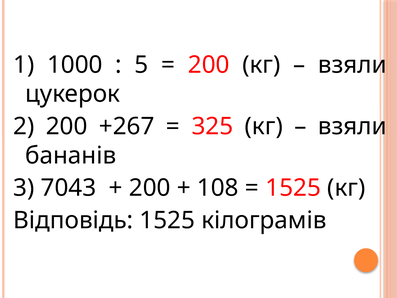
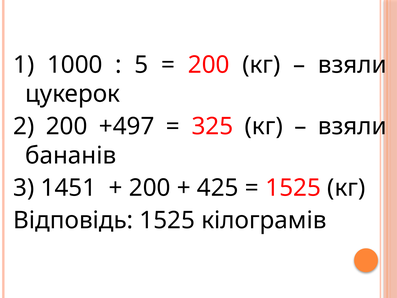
+267: +267 -> +497
7043: 7043 -> 1451
108: 108 -> 425
